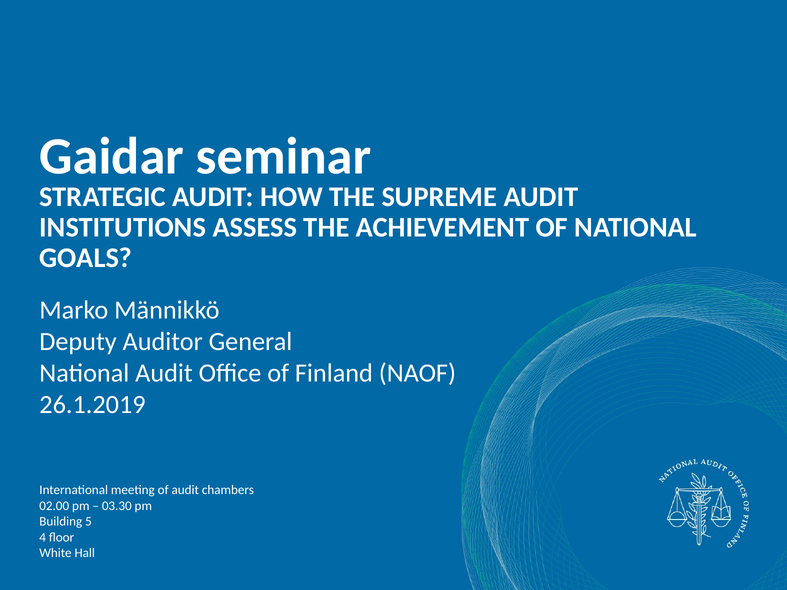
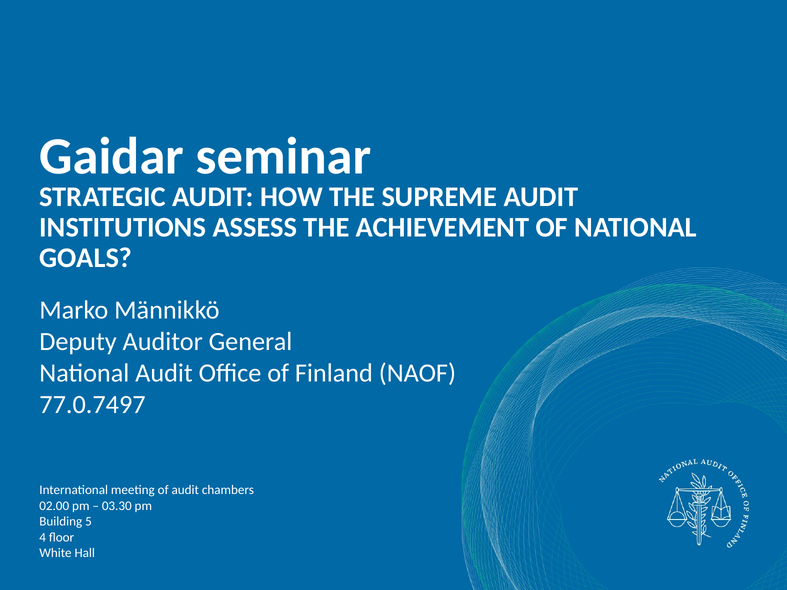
26.1.2019: 26.1.2019 -> 77.0.7497
